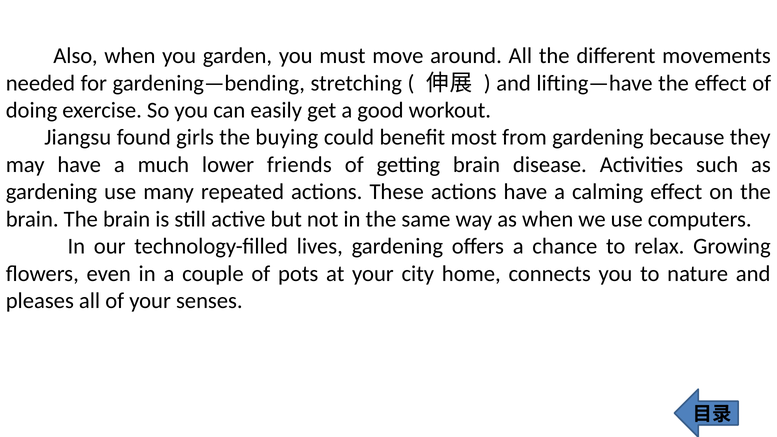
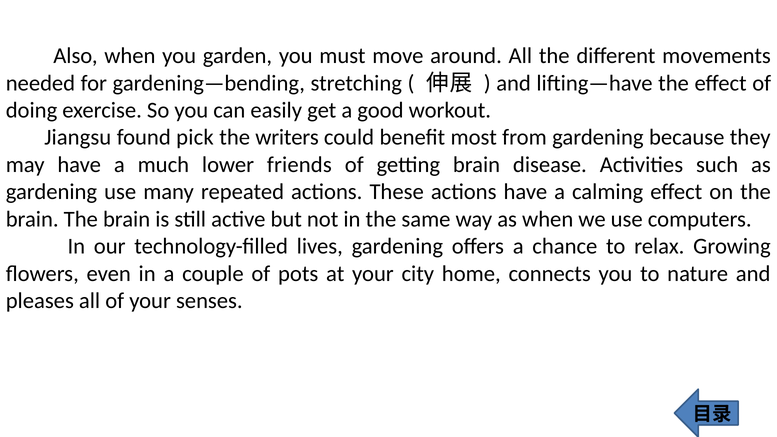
girls: girls -> pick
buying: buying -> writers
